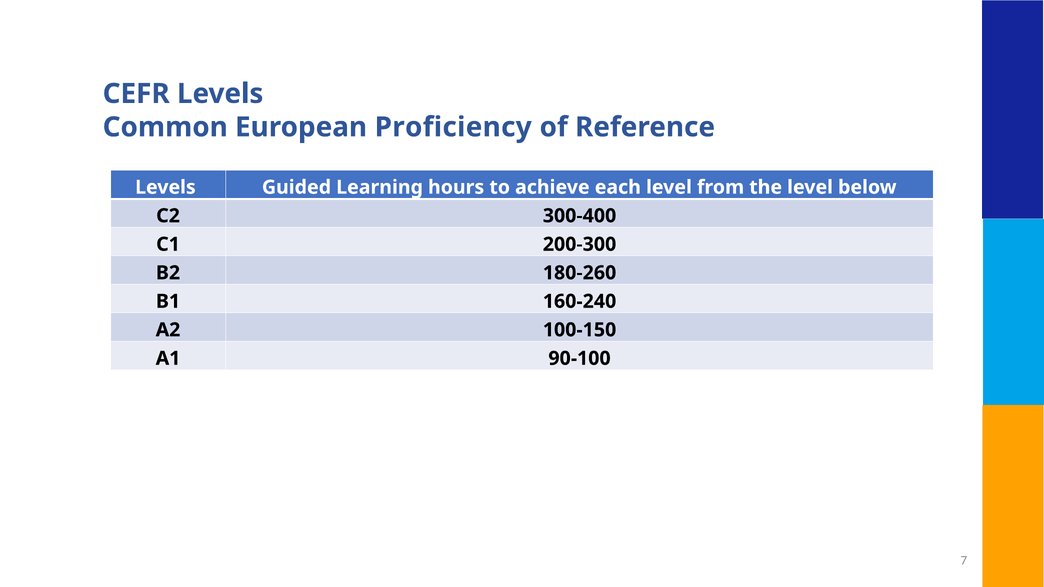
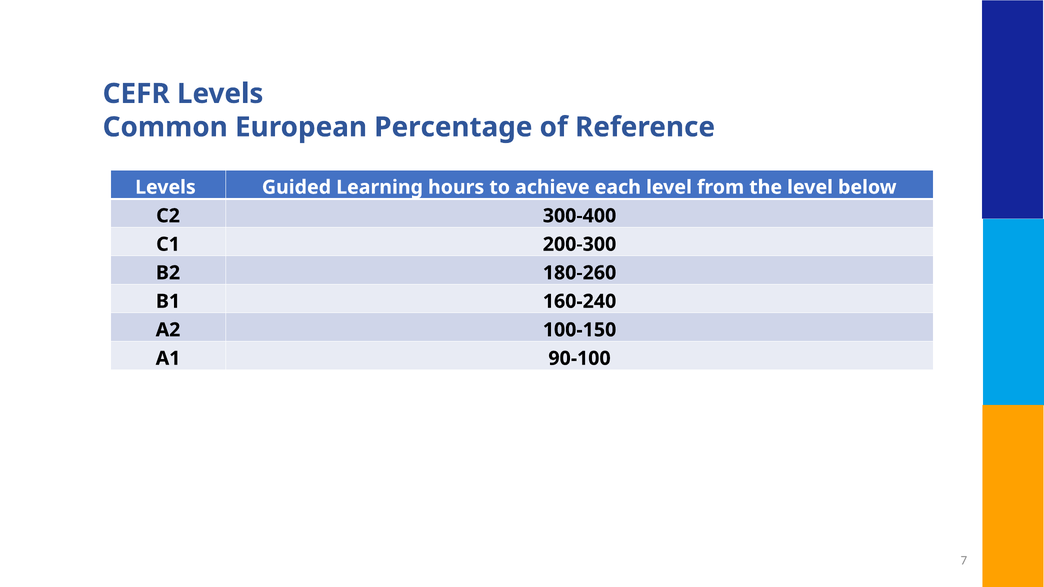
Proficiency: Proficiency -> Percentage
